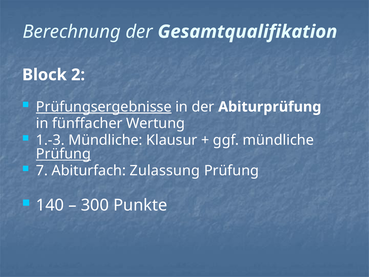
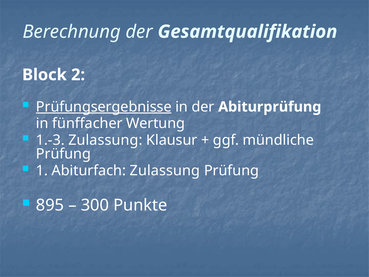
1.-3 Mündliche: Mündliche -> Zulassung
Prüfung at (63, 154) underline: present -> none
7: 7 -> 1
140: 140 -> 895
